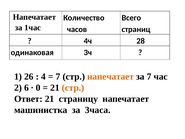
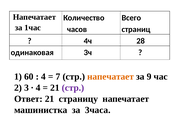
26: 26 -> 60
за 7: 7 -> 9
6: 6 -> 3
0 at (38, 88): 0 -> 4
стр at (73, 88) colour: orange -> purple
